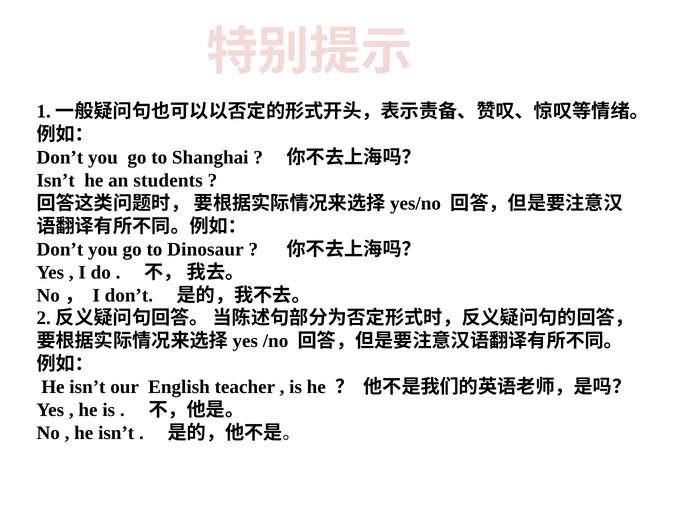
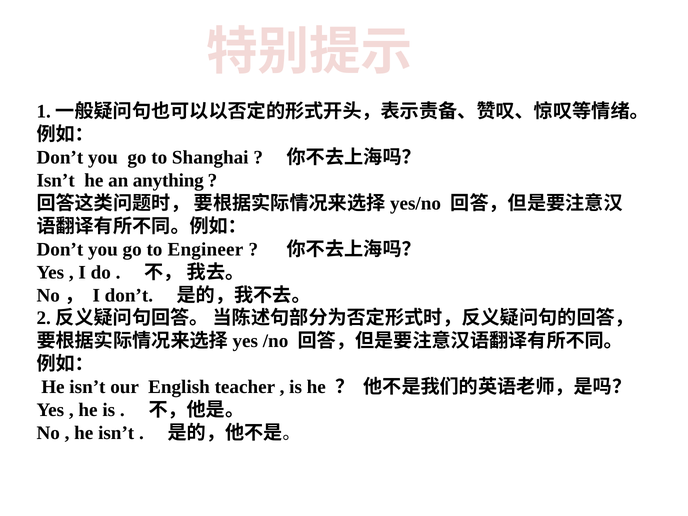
students: students -> anything
Dinosaur: Dinosaur -> Engineer
